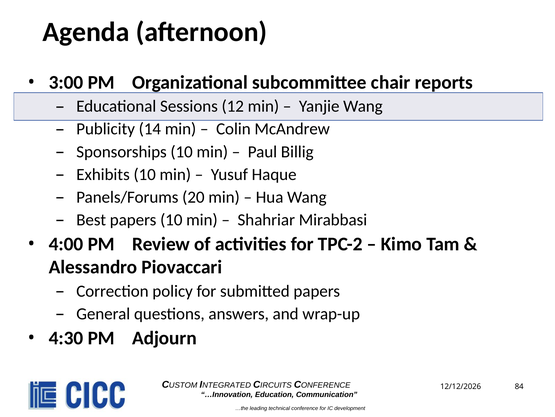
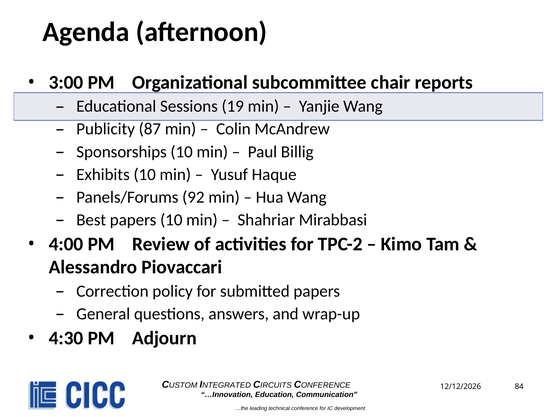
12: 12 -> 19
14: 14 -> 87
20: 20 -> 92
